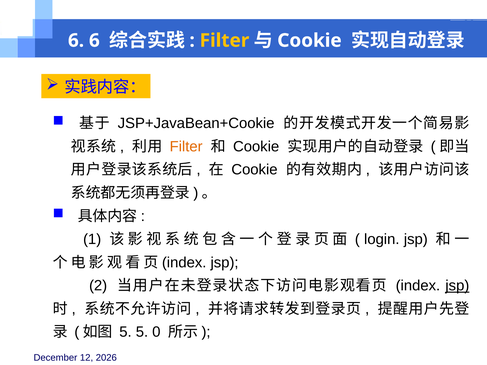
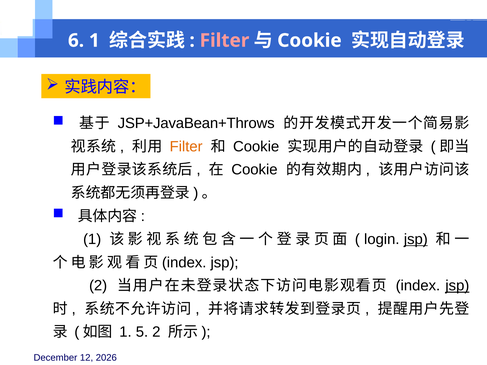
6 6: 6 -> 1
Filter at (224, 41) colour: yellow -> pink
JSP+JavaBean+Cookie: JSP+JavaBean+Cookie -> JSP+JavaBean+Throws
jsp at (416, 239) underline: none -> present
5 at (125, 332): 5 -> 1
5 0: 0 -> 2
